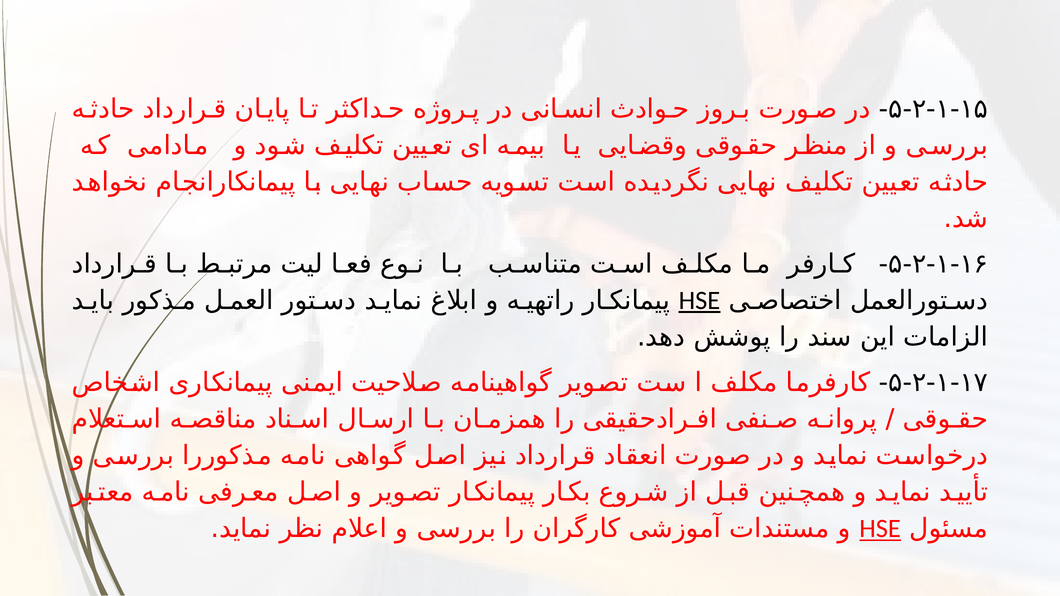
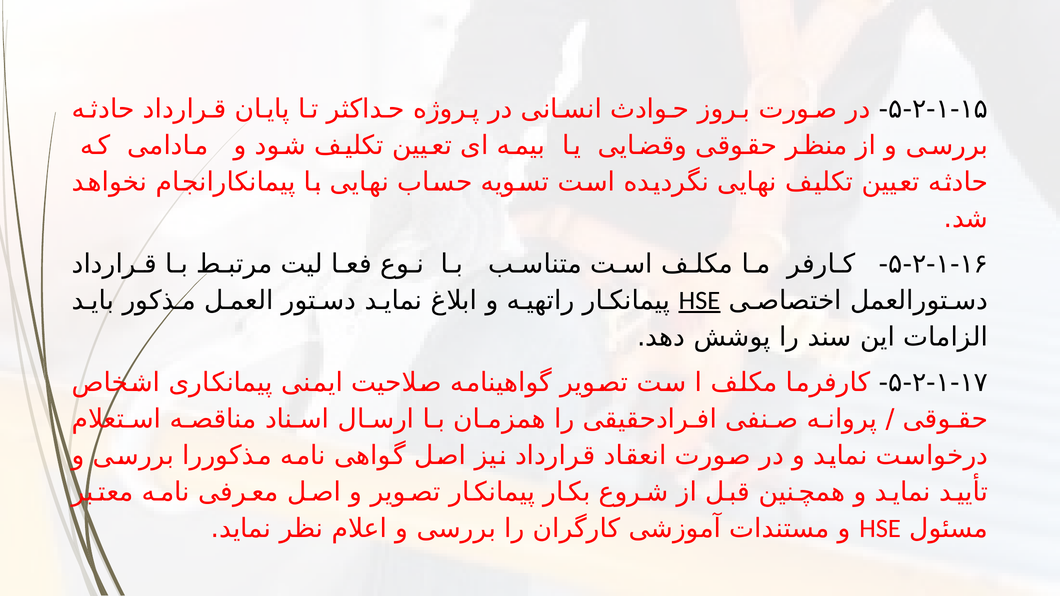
HSE at (880, 529) underline: present -> none
